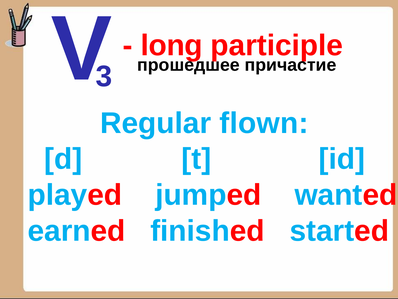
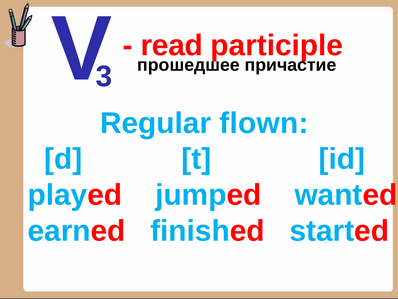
long: long -> read
